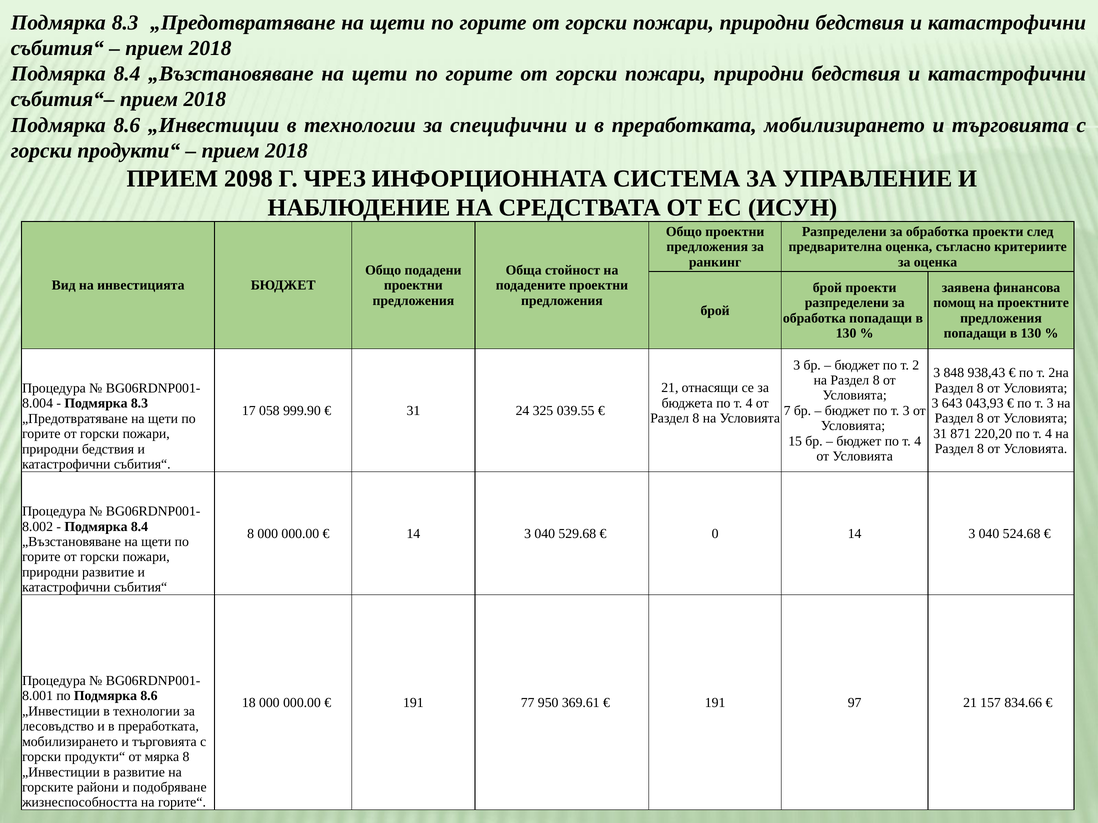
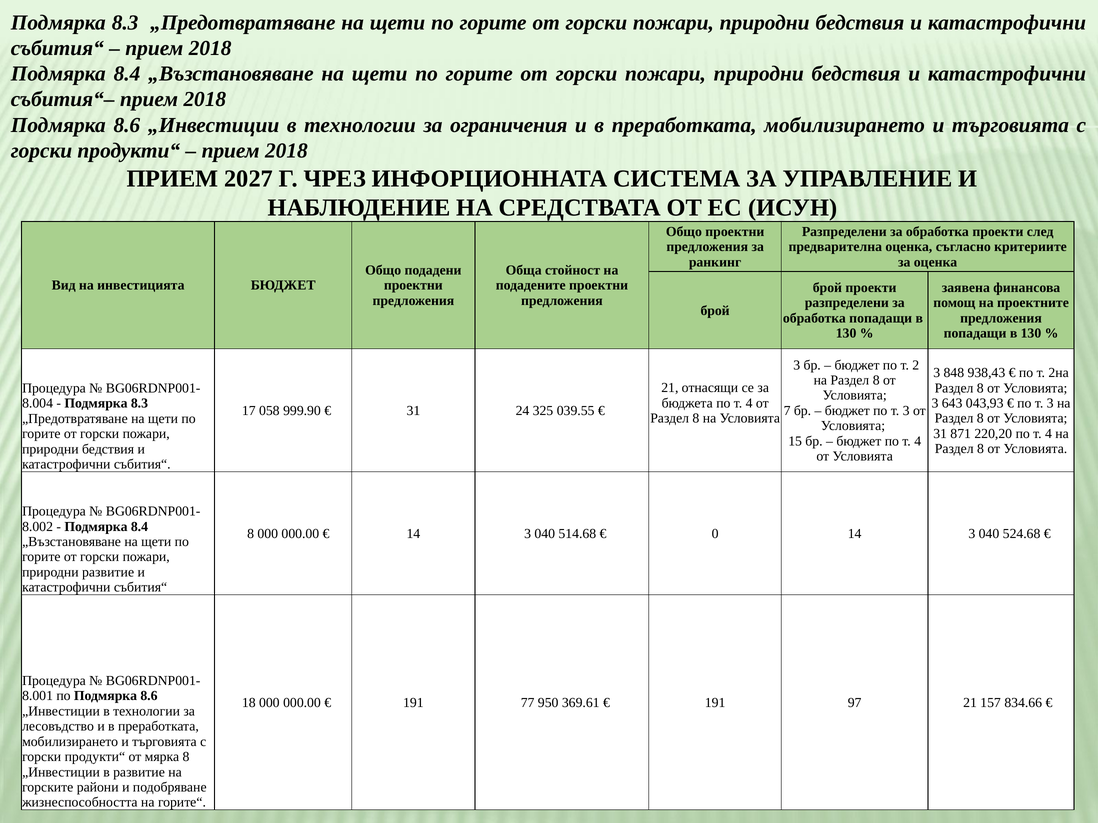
специфични: специфични -> ограничения
2098: 2098 -> 2027
529.68: 529.68 -> 514.68
